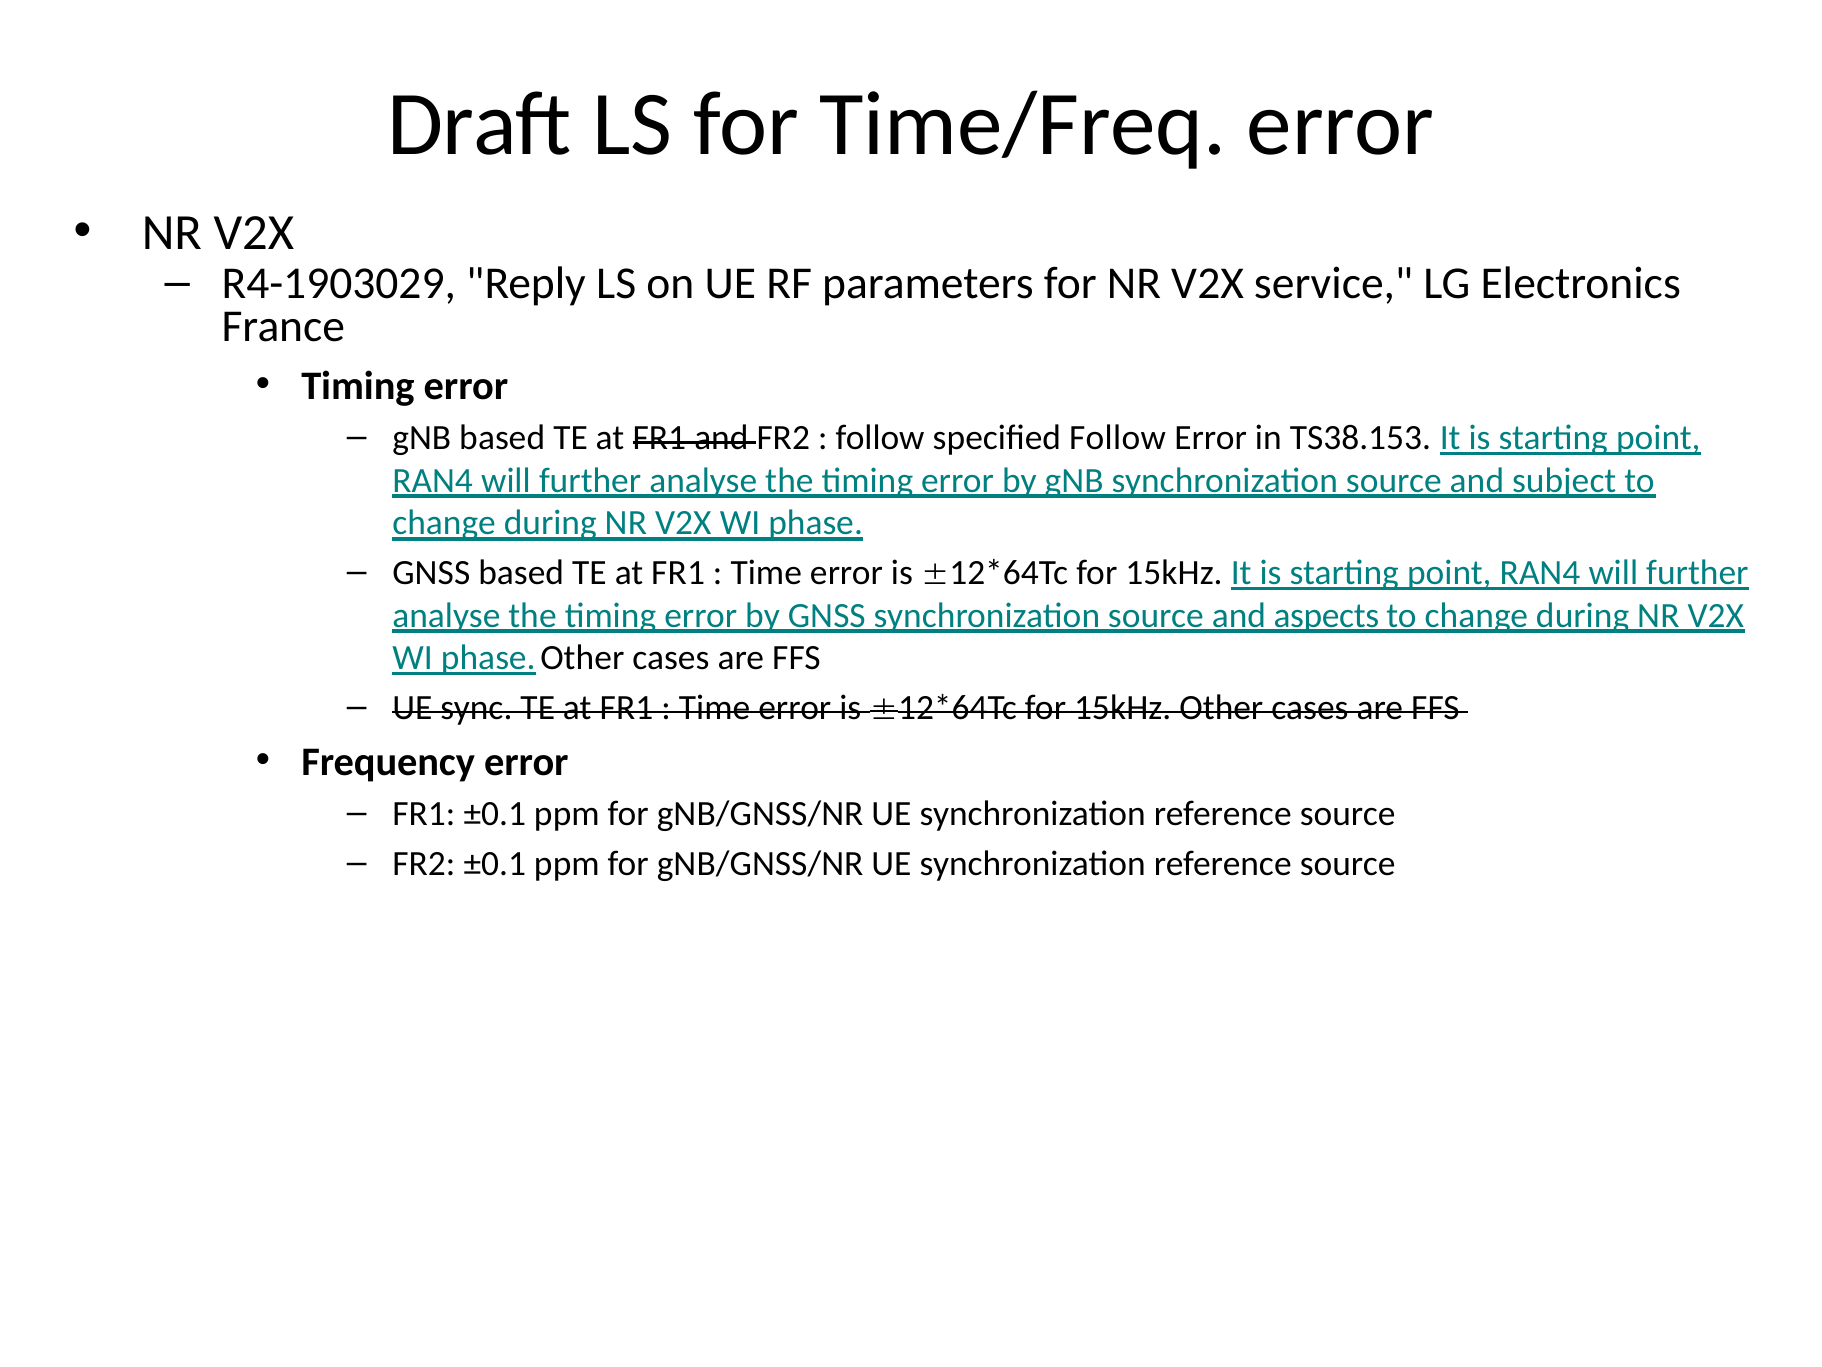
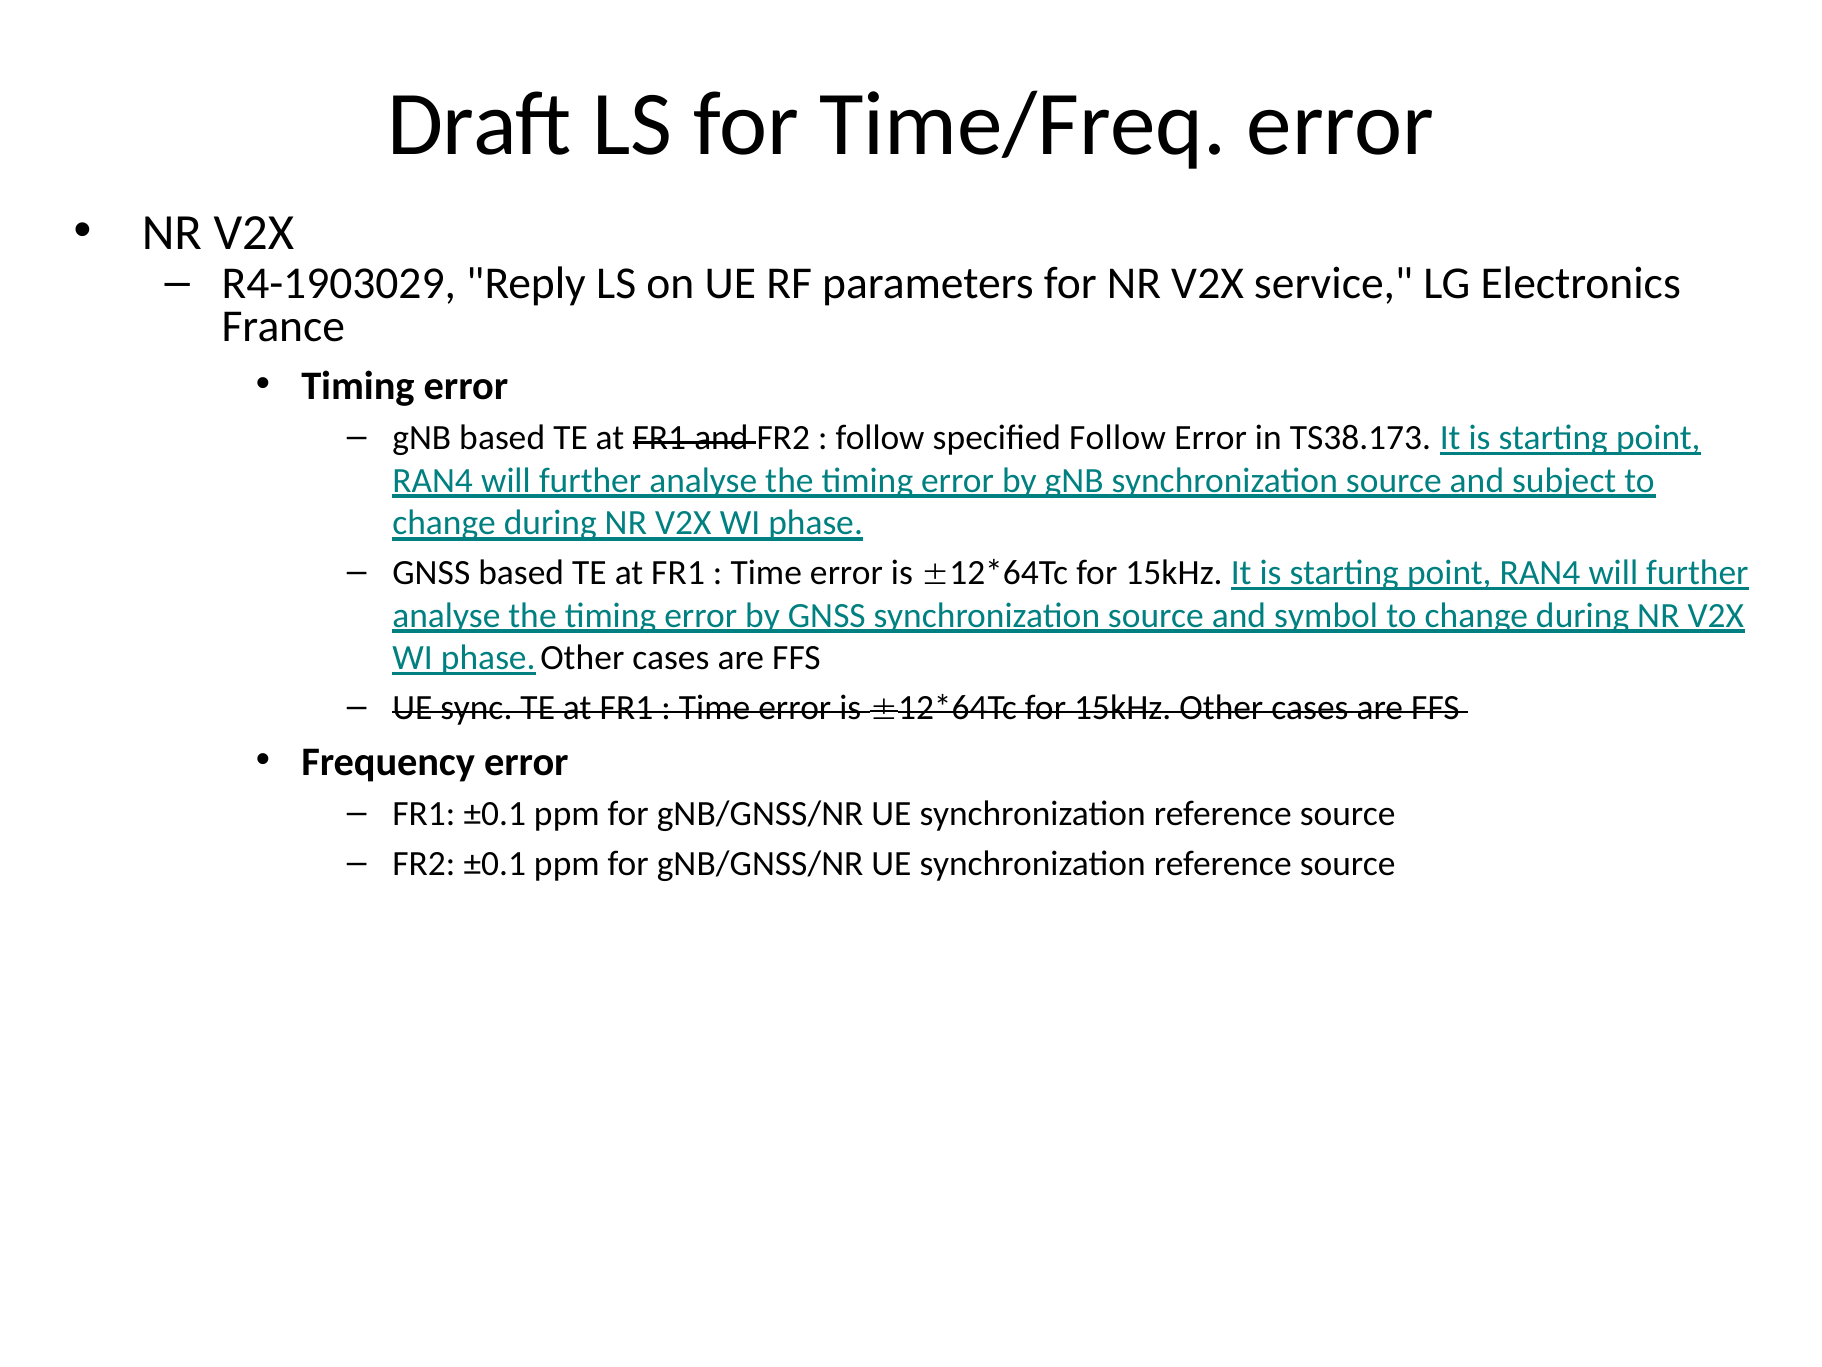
TS38.153: TS38.153 -> TS38.173
aspects: aspects -> symbol
